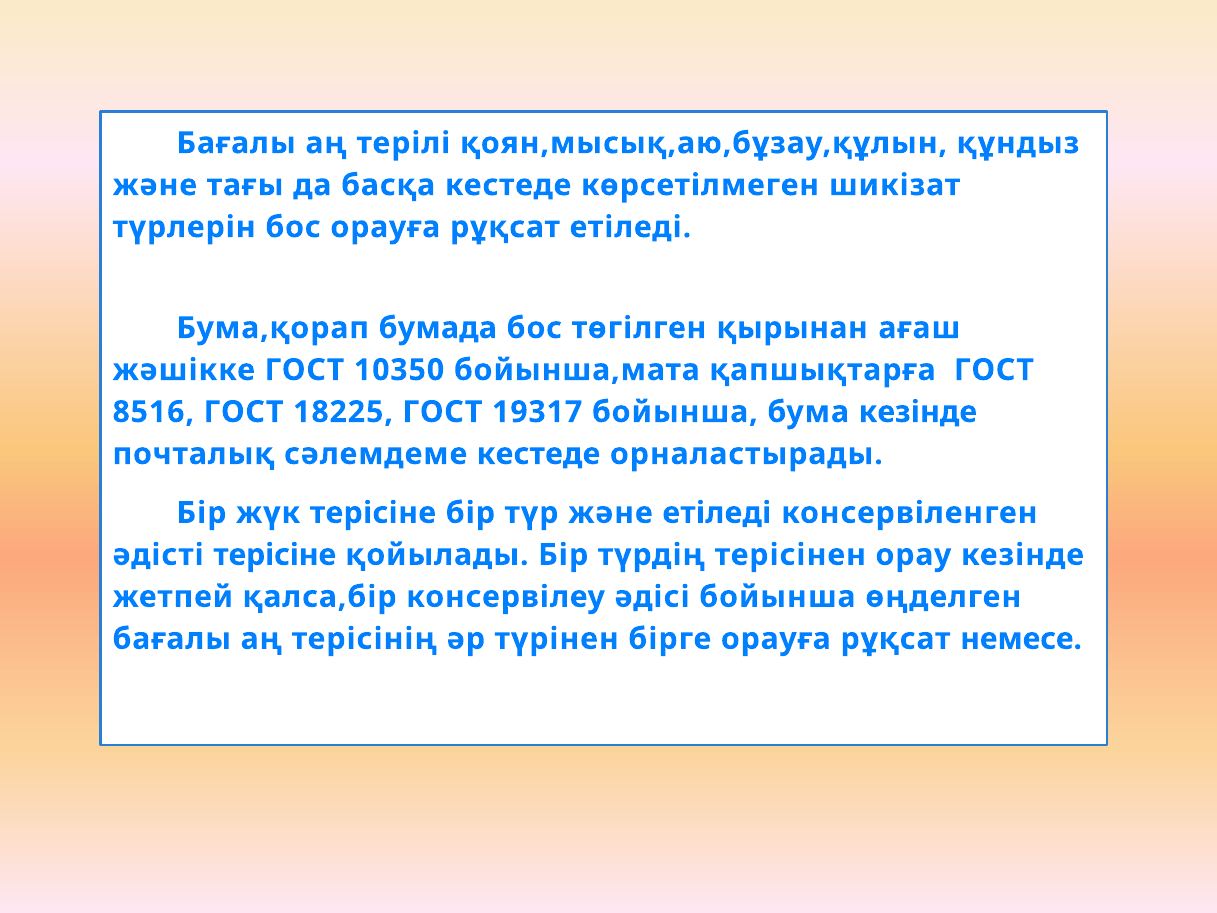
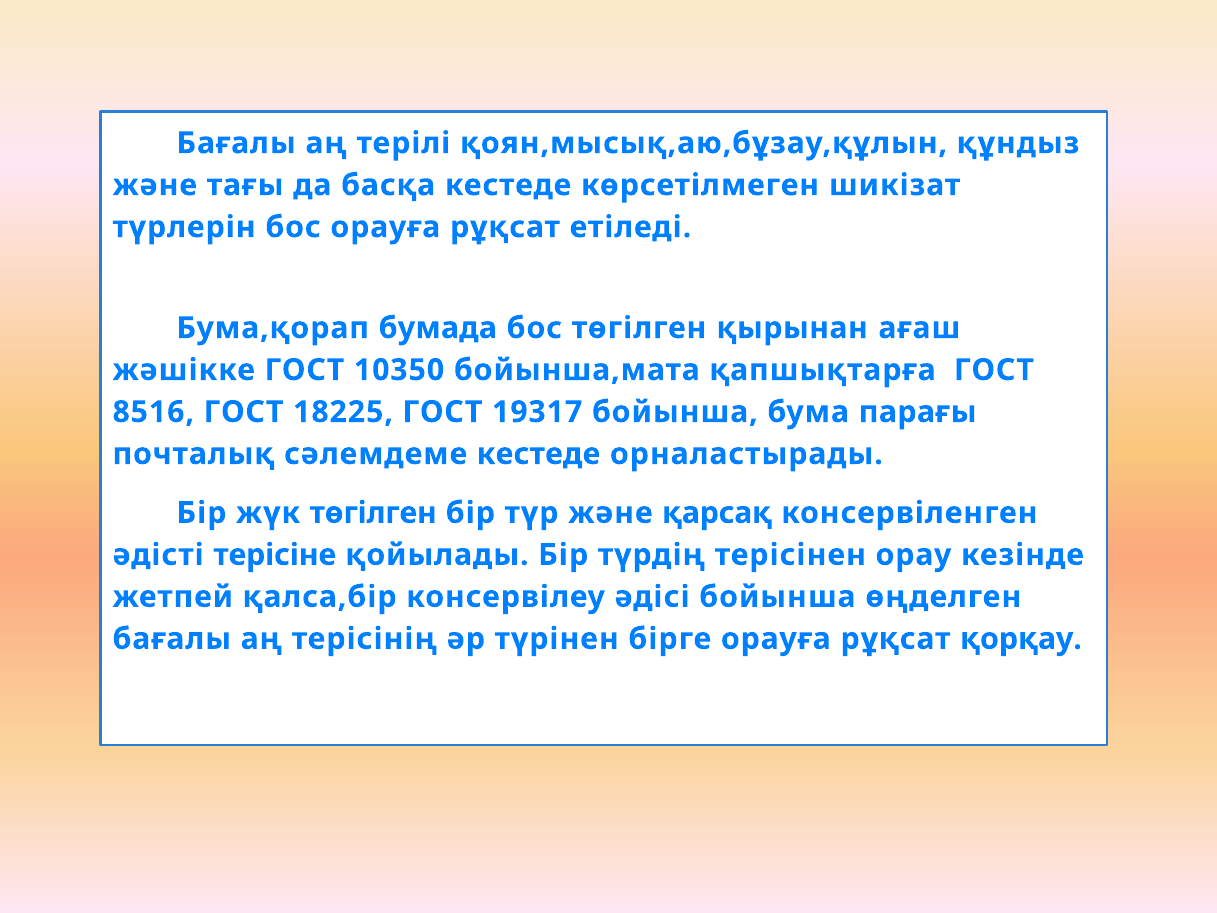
бума кезінде: кезінде -> парағы
жүк терісіне: терісіне -> төгілген
және етіледі: етіледі -> қарсақ
немесе: немесе -> қорқау
